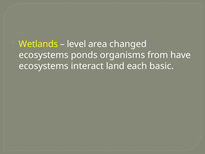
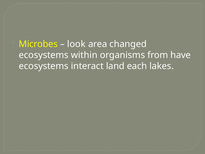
Wetlands: Wetlands -> Microbes
level: level -> look
ponds: ponds -> within
basic: basic -> lakes
